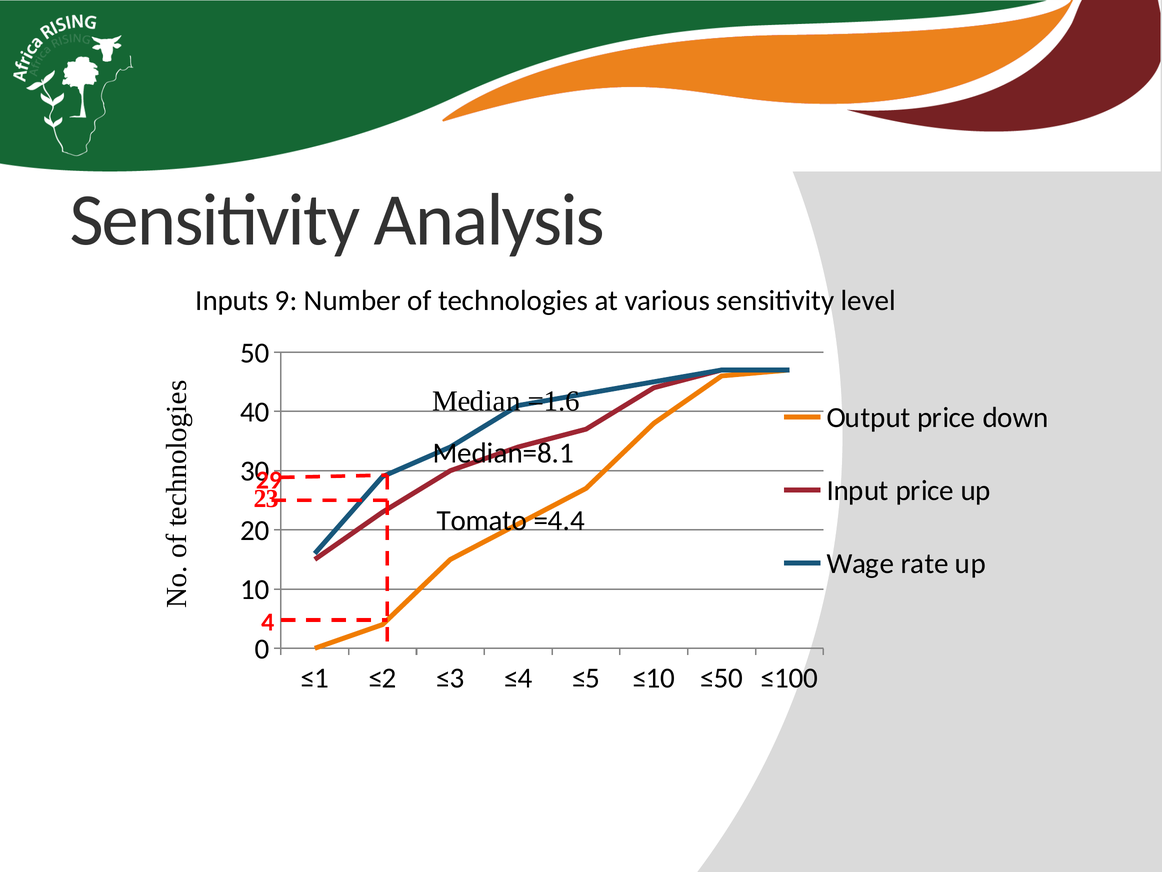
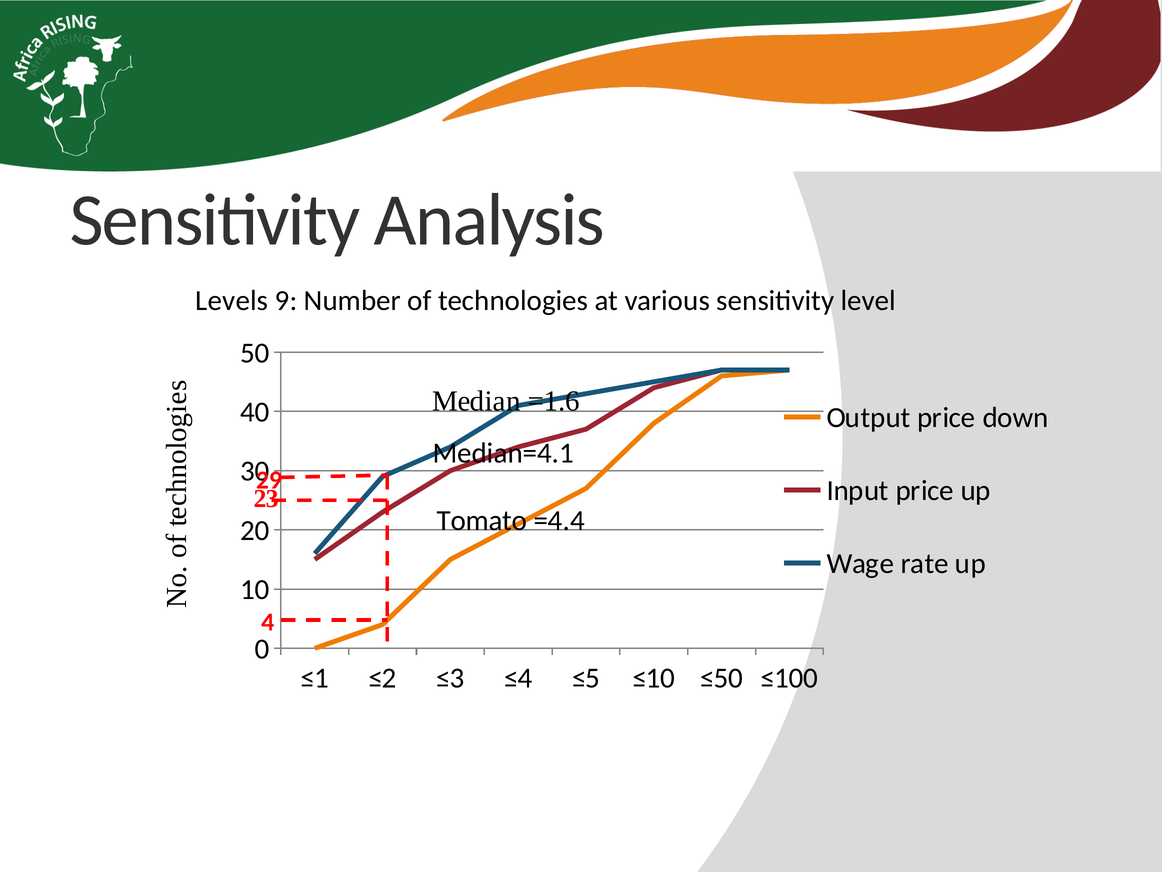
Inputs: Inputs -> Levels
Median=8.1: Median=8.1 -> Median=4.1
